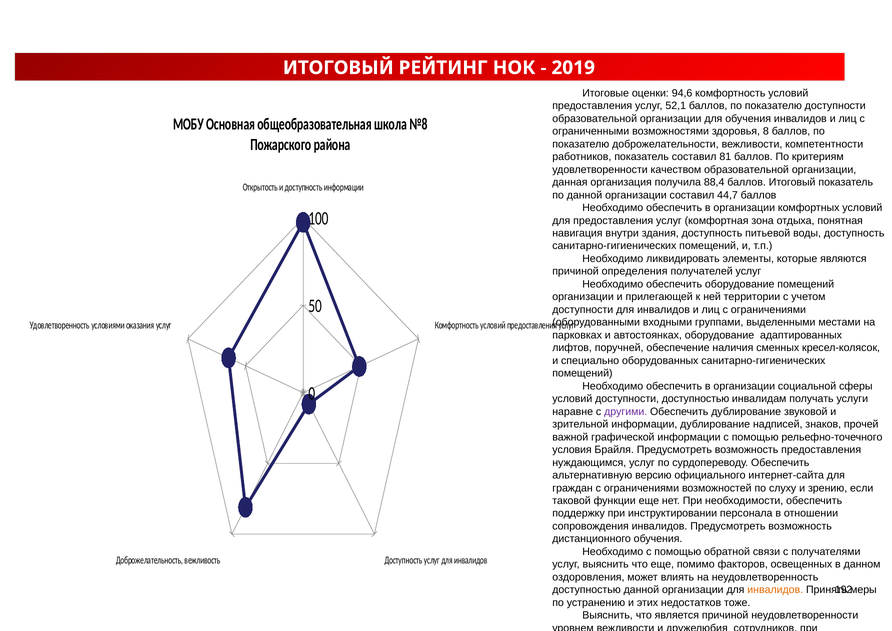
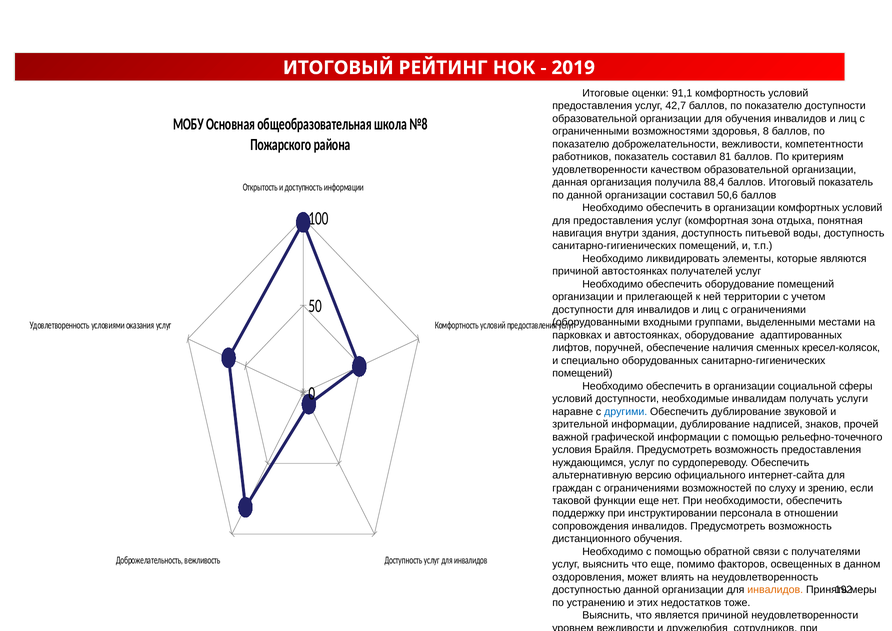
94,6: 94,6 -> 91,1
52,1: 52,1 -> 42,7
44,7: 44,7 -> 50,6
причиной определения: определения -> автостоянках
доступности доступностью: доступностью -> необходимые
другими colour: purple -> blue
